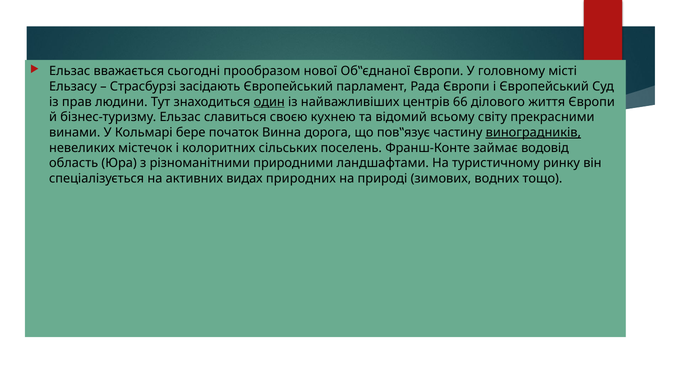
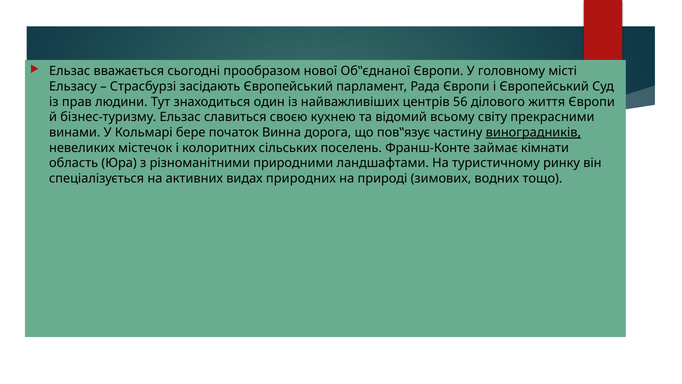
один underline: present -> none
66: 66 -> 56
водовід: водовід -> кімнати
